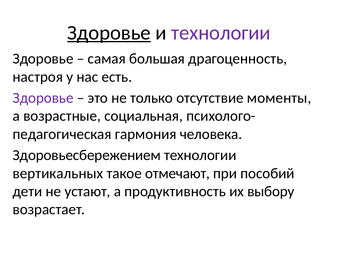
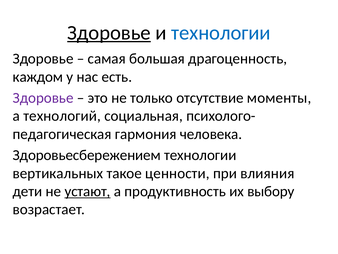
технологии at (221, 33) colour: purple -> blue
настроя: настроя -> каждом
возрастные: возрастные -> технологий
отмечают: отмечают -> ценности
пособий: пособий -> влияния
устают underline: none -> present
